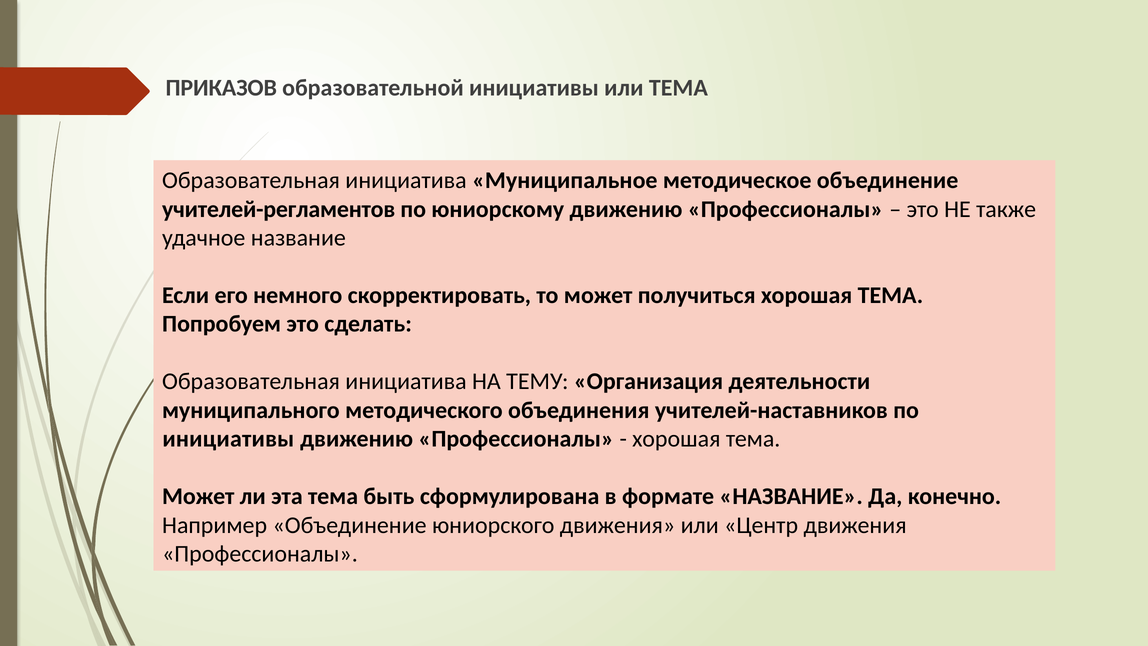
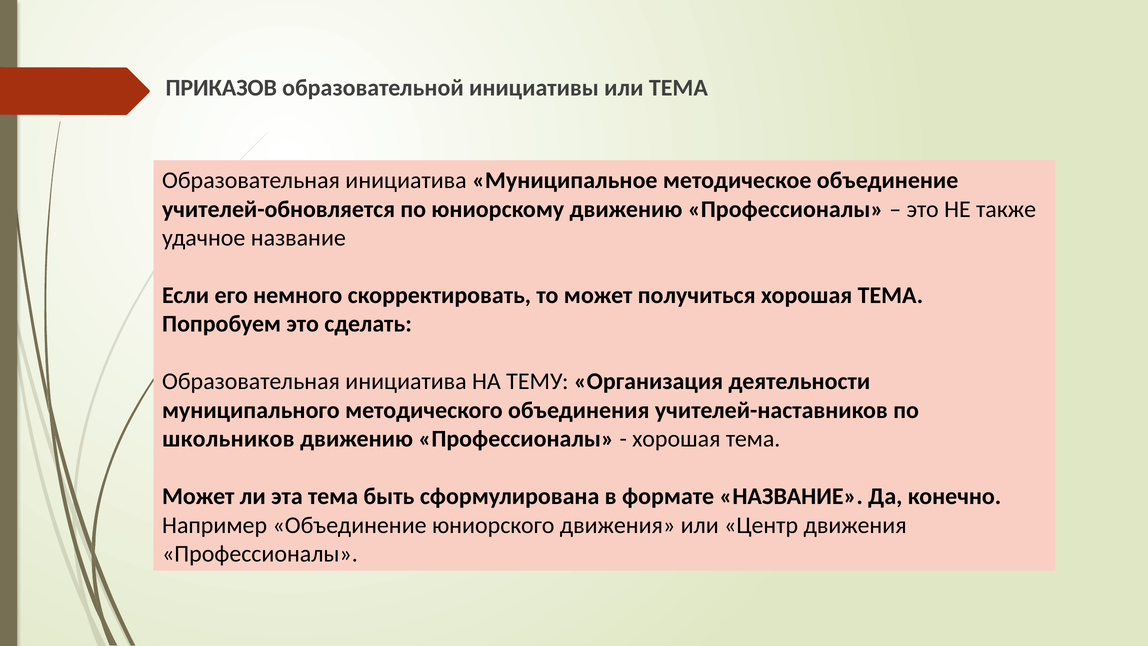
учителей-регламентов: учителей-регламентов -> учителей-обновляется
инициативы at (228, 439): инициативы -> школьников
